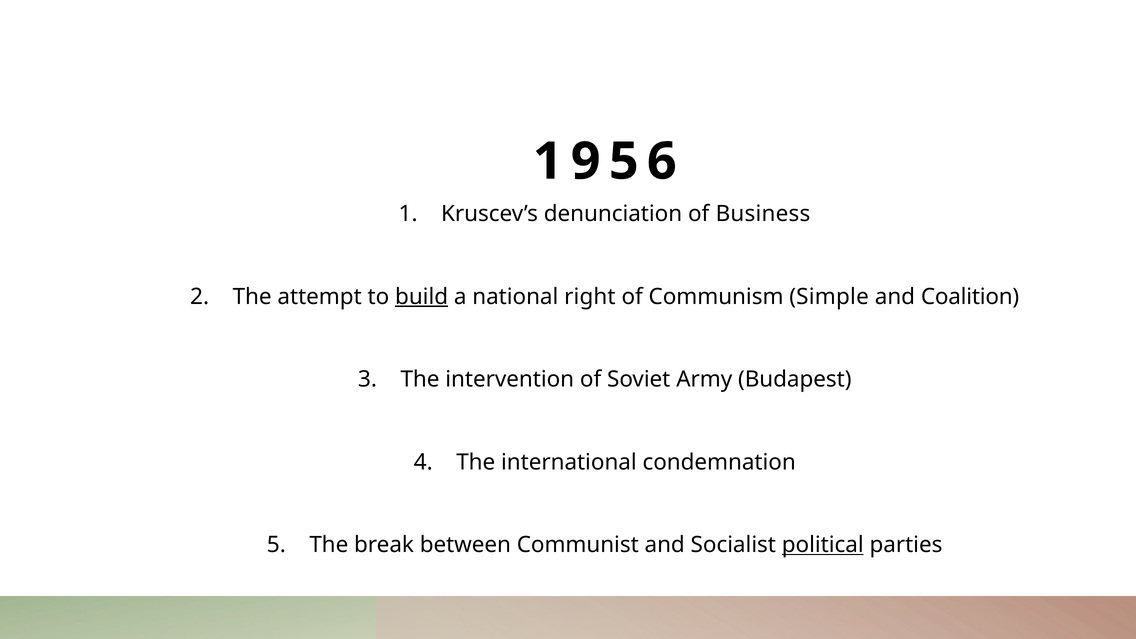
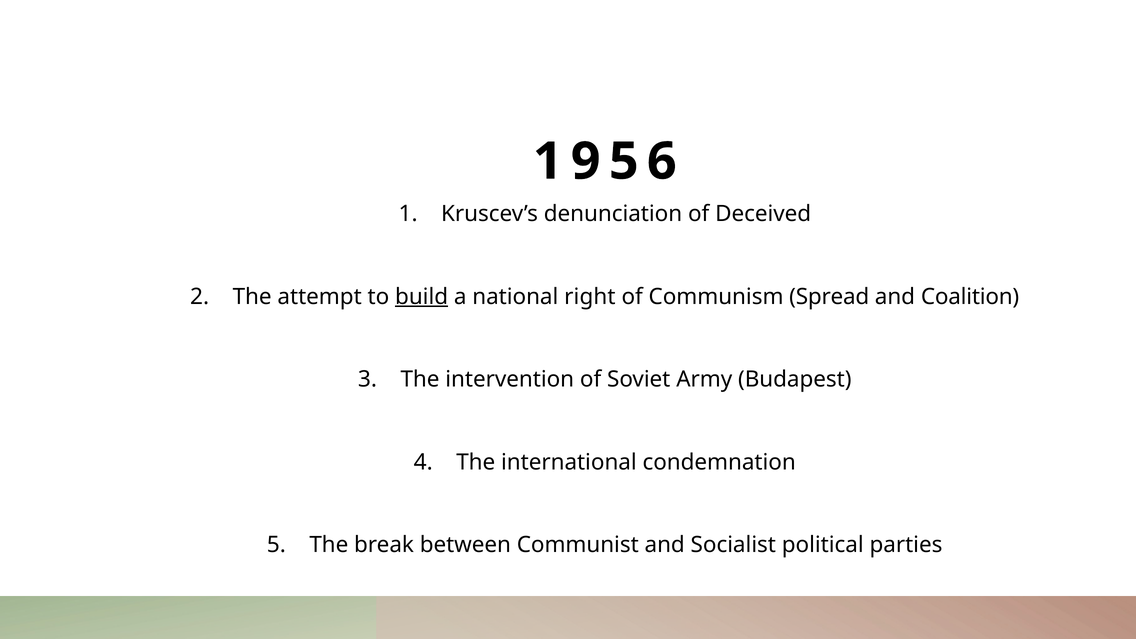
Business: Business -> Deceived
Simple: Simple -> Spread
political underline: present -> none
